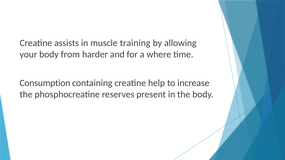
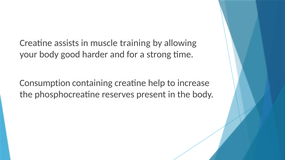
from: from -> good
where: where -> strong
